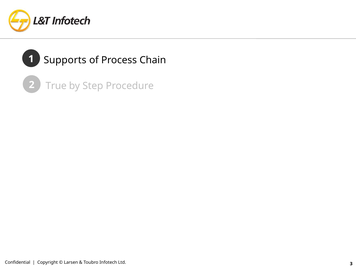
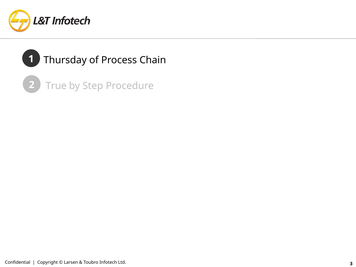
Supports: Supports -> Thursday
